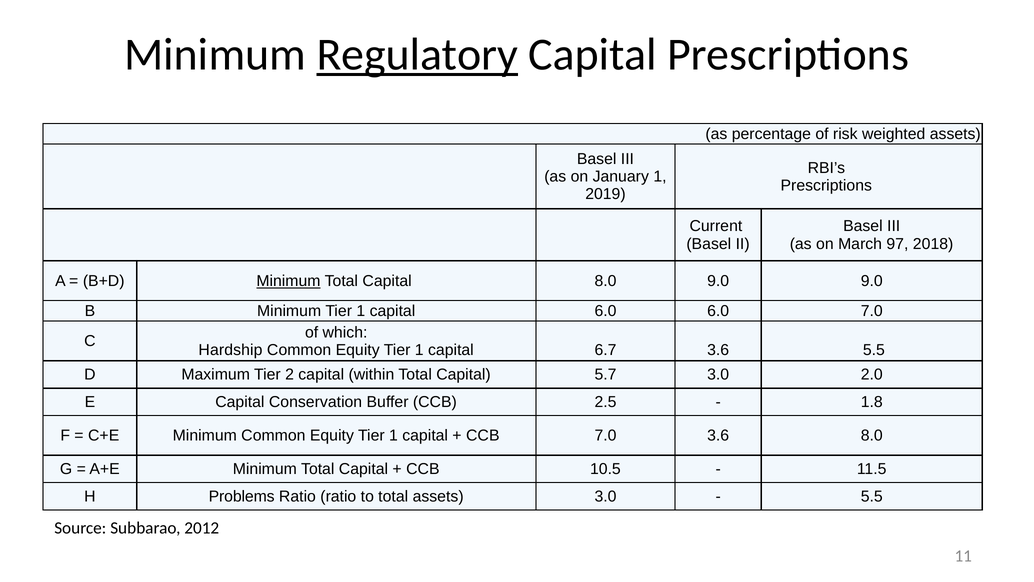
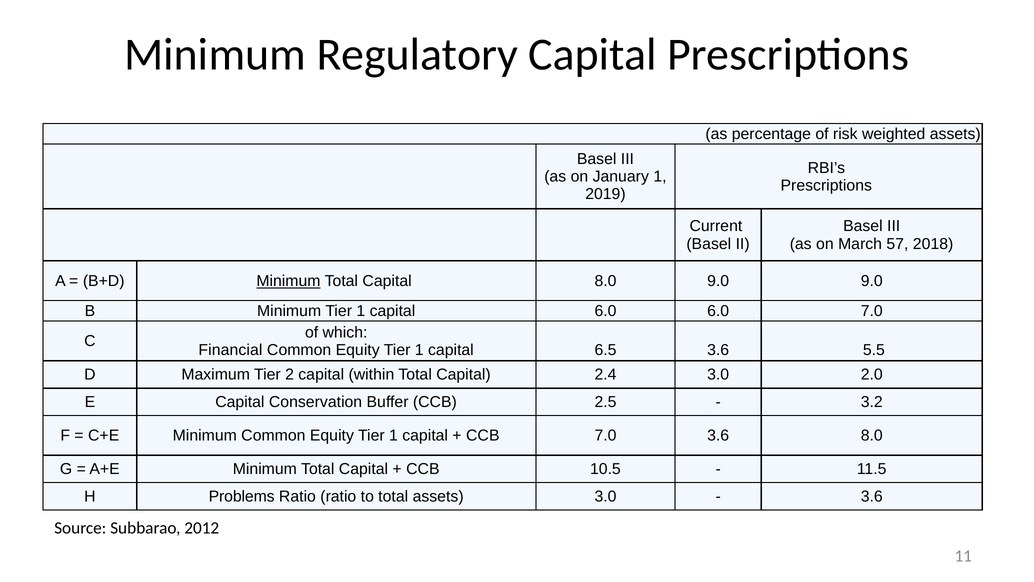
Regulatory underline: present -> none
97: 97 -> 57
Hardship: Hardship -> Financial
6.7: 6.7 -> 6.5
5.7: 5.7 -> 2.4
1.8: 1.8 -> 3.2
5.5 at (872, 496): 5.5 -> 3.6
